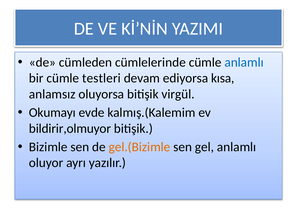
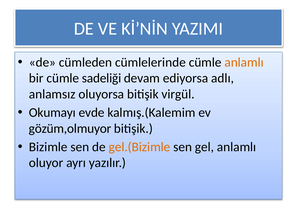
anlamlı at (244, 62) colour: blue -> orange
testleri: testleri -> sadeliği
kısa: kısa -> adlı
bildirir,olmuyor: bildirir,olmuyor -> gözüm,olmuyor
